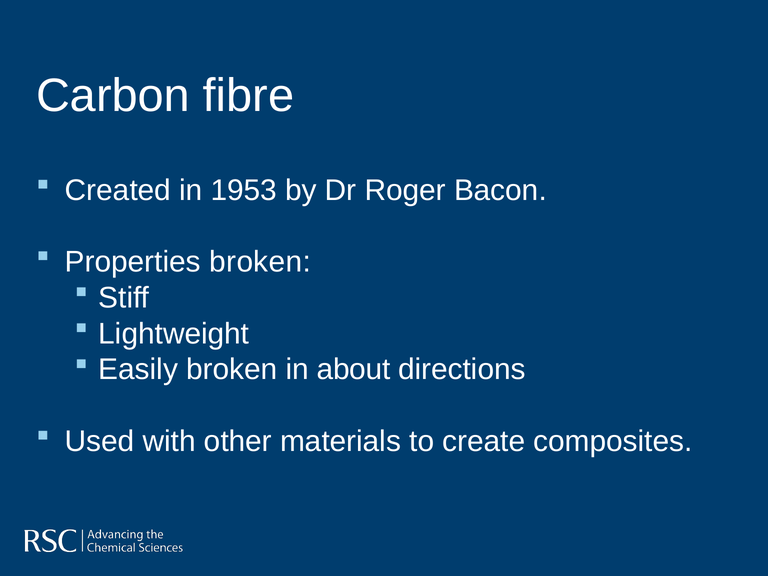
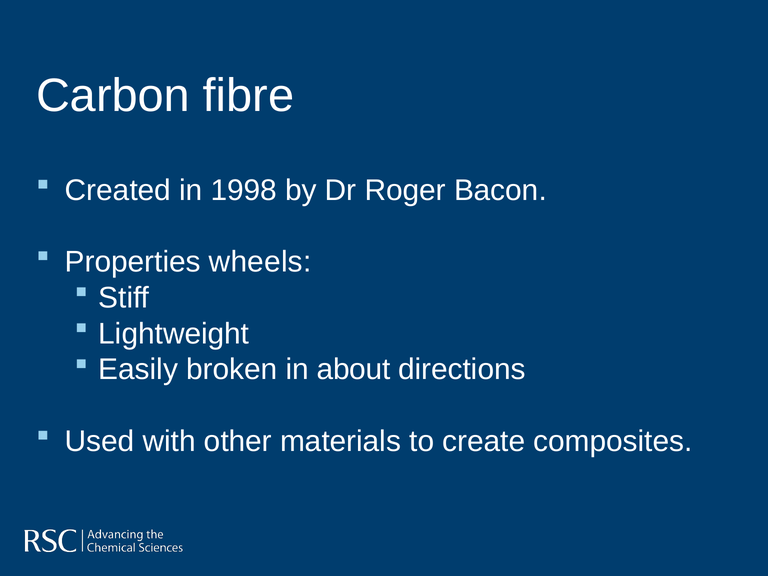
1953: 1953 -> 1998
Properties broken: broken -> wheels
